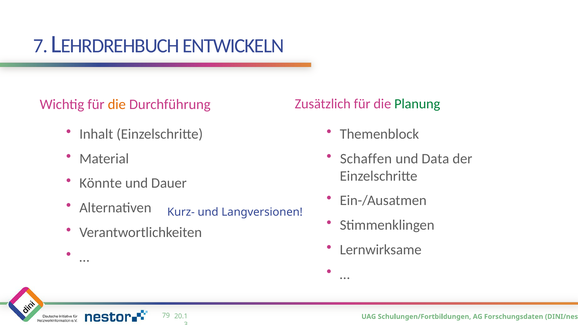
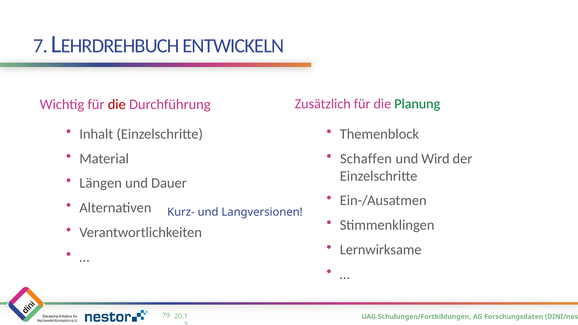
die at (117, 104) colour: orange -> red
Data: Data -> Wird
Könnte: Könnte -> Längen
